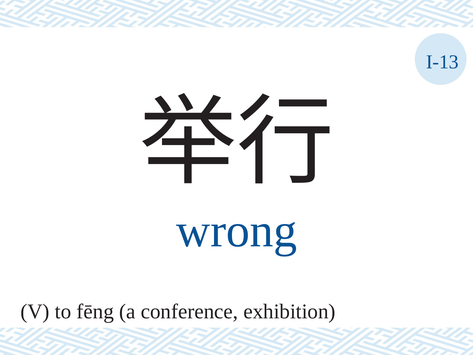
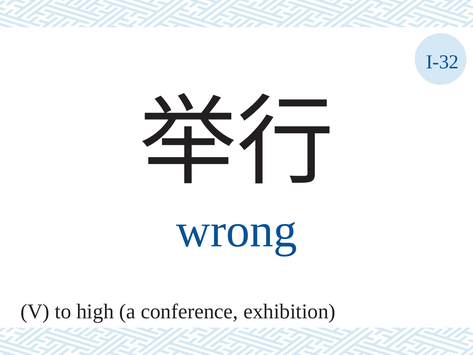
I-13: I-13 -> I-32
fēng: fēng -> high
